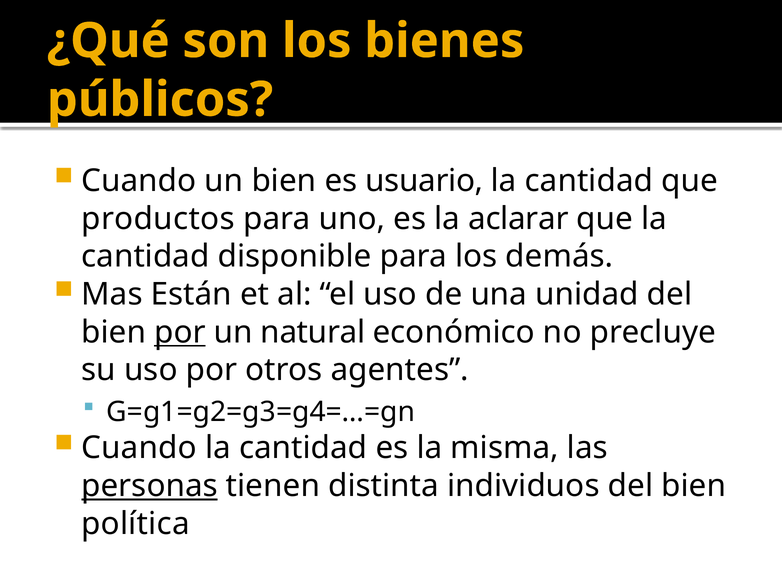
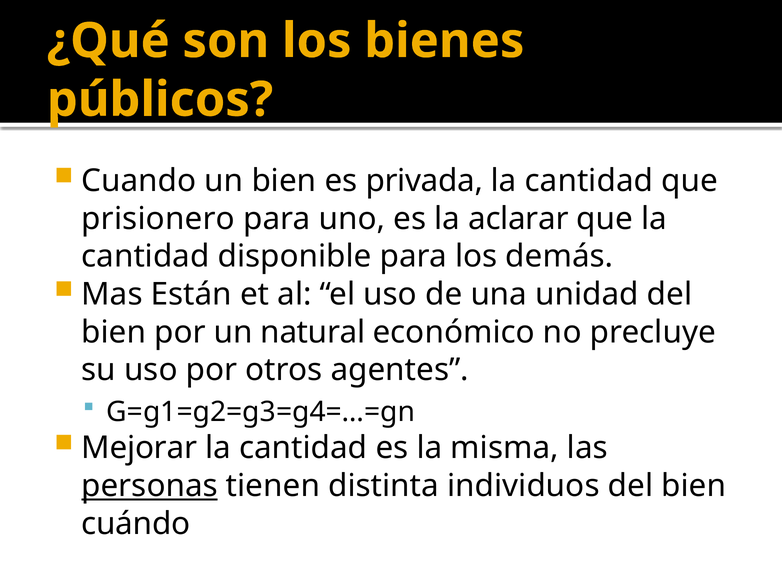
usuario: usuario -> privada
productos: productos -> prisionero
por at (180, 332) underline: present -> none
Cuando at (139, 448): Cuando -> Mejorar
política: política -> cuándo
